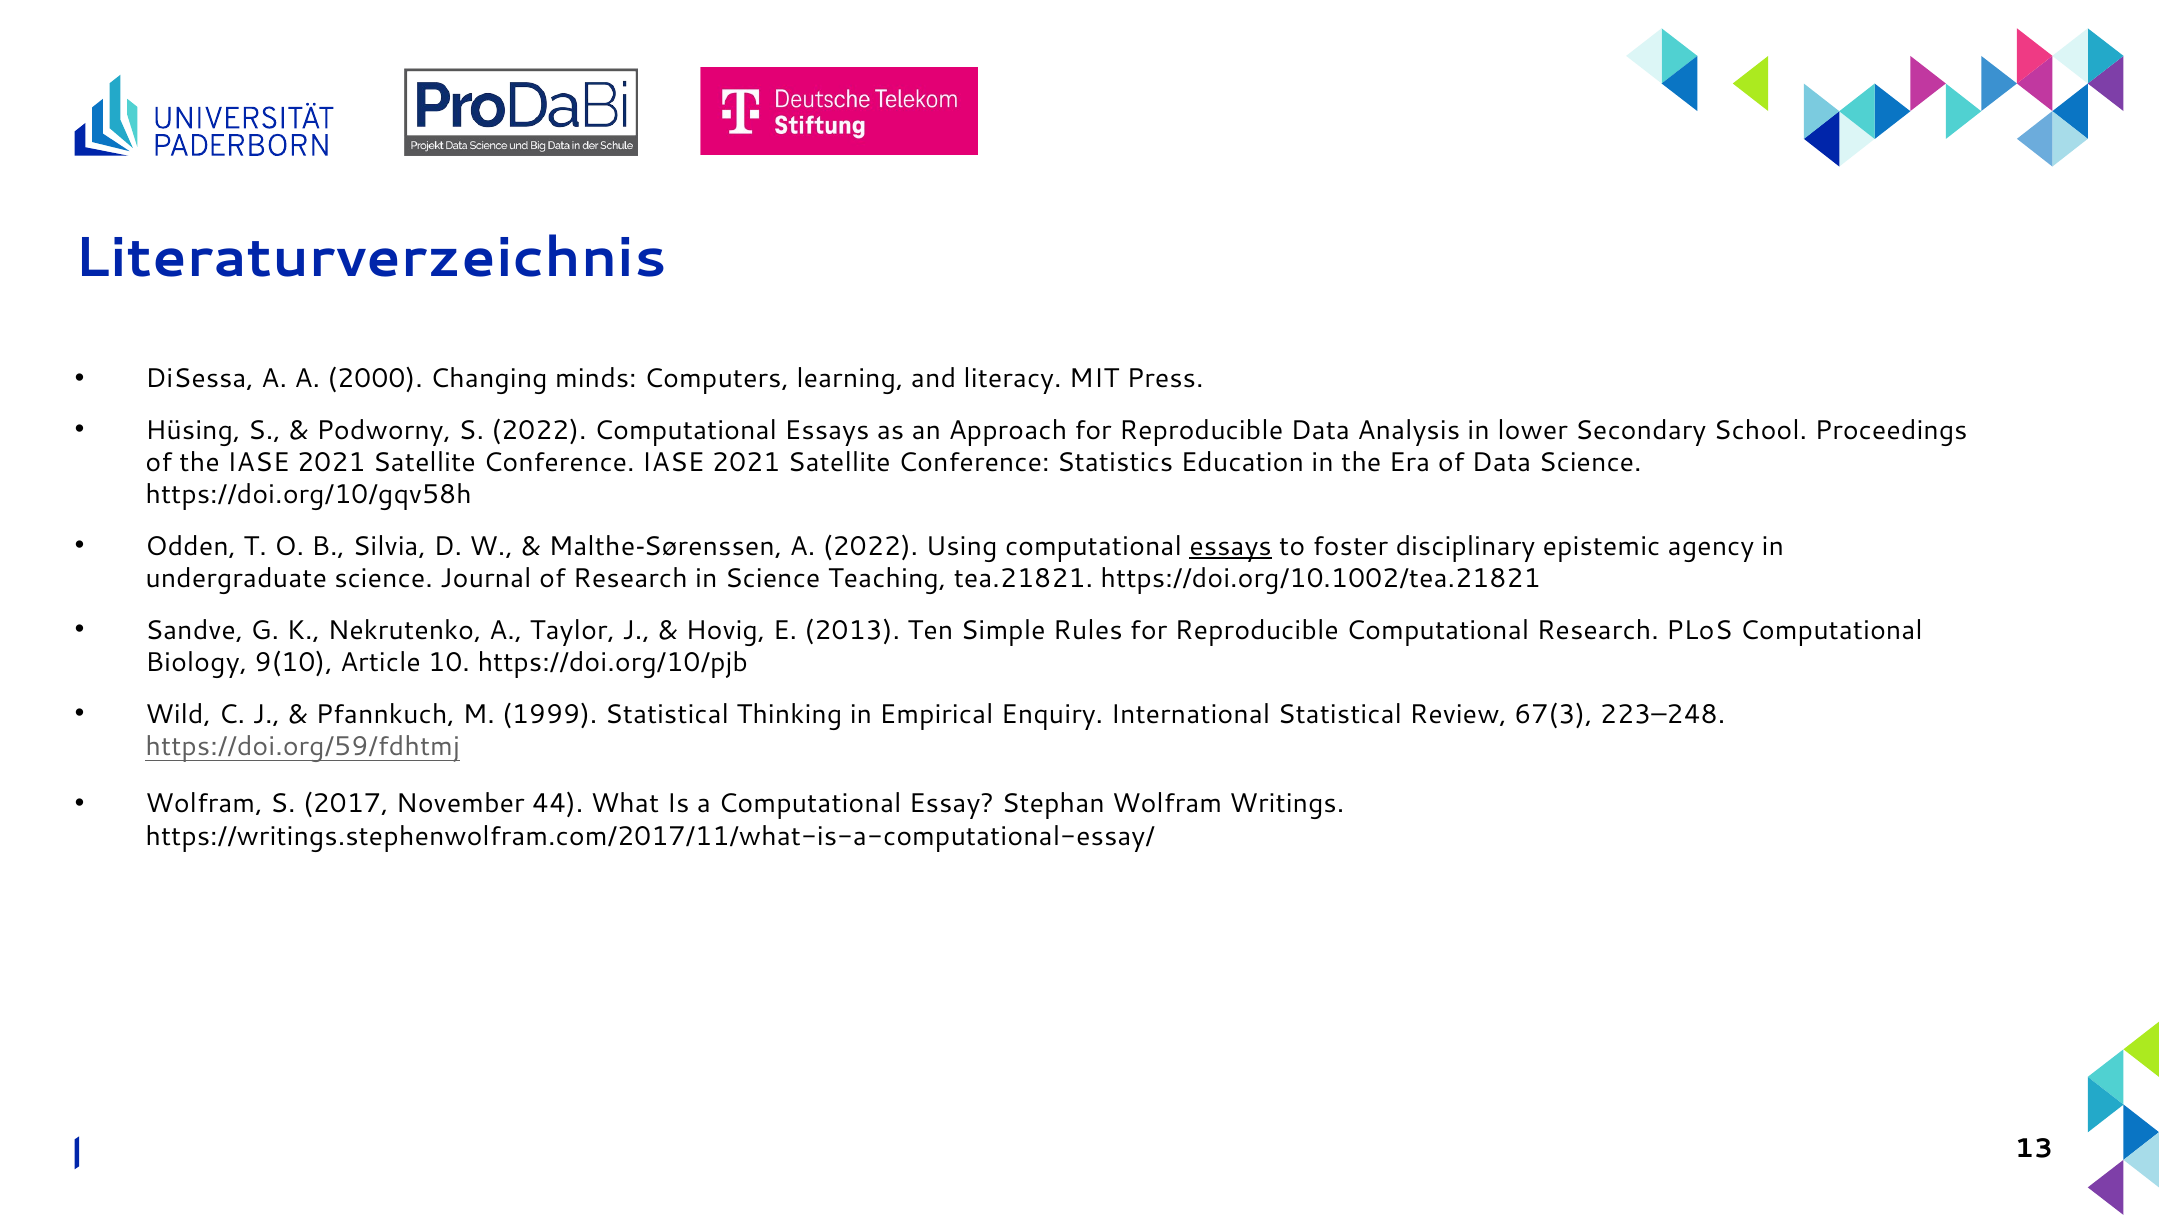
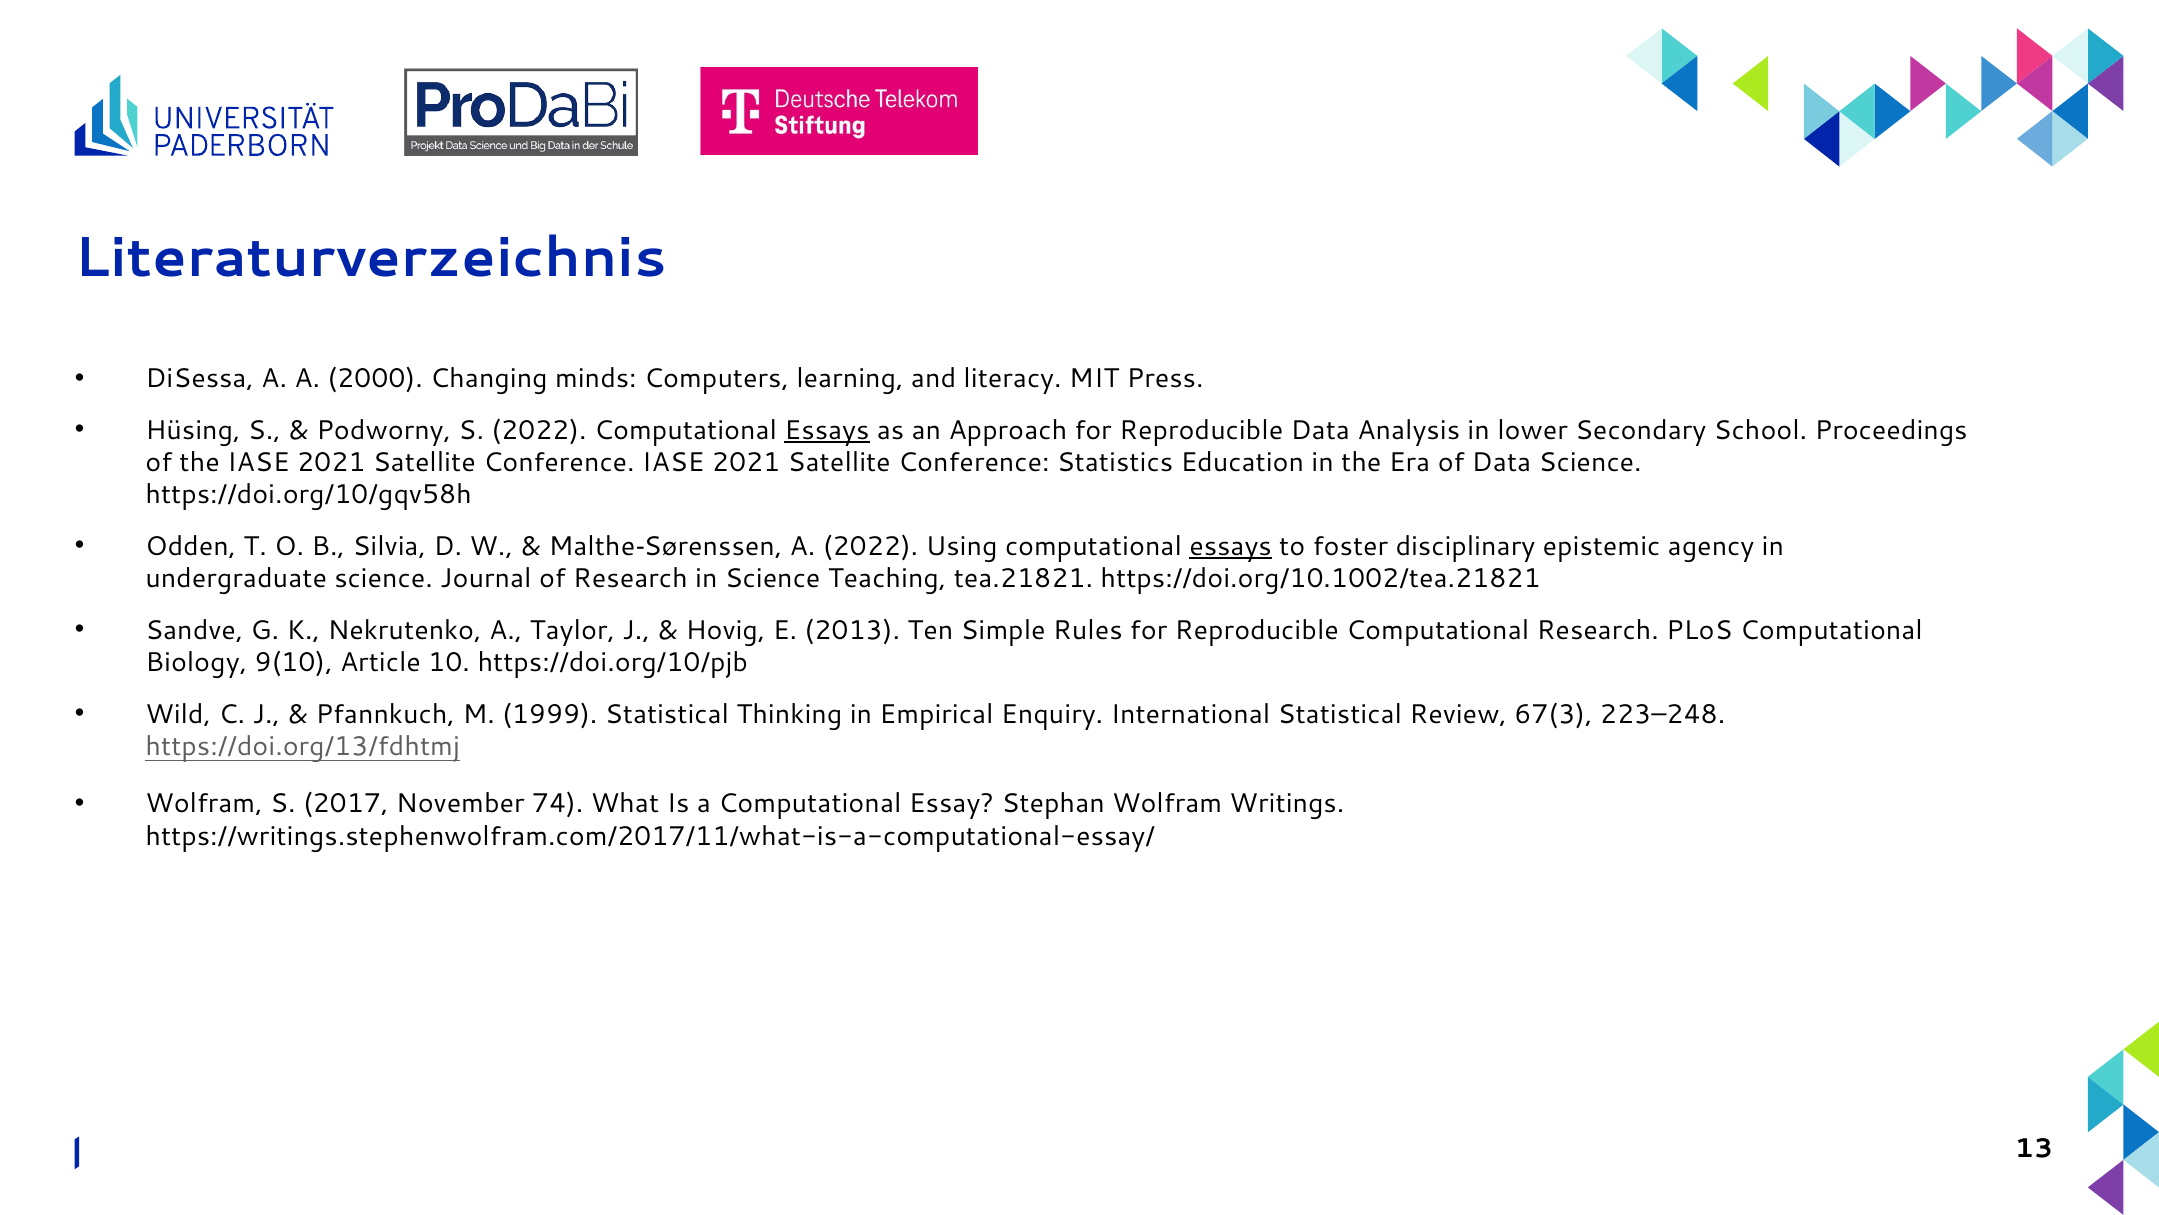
Essays at (827, 430) underline: none -> present
https://doi.org/59/fdhtmj: https://doi.org/59/fdhtmj -> https://doi.org/13/fdhtmj
44: 44 -> 74
